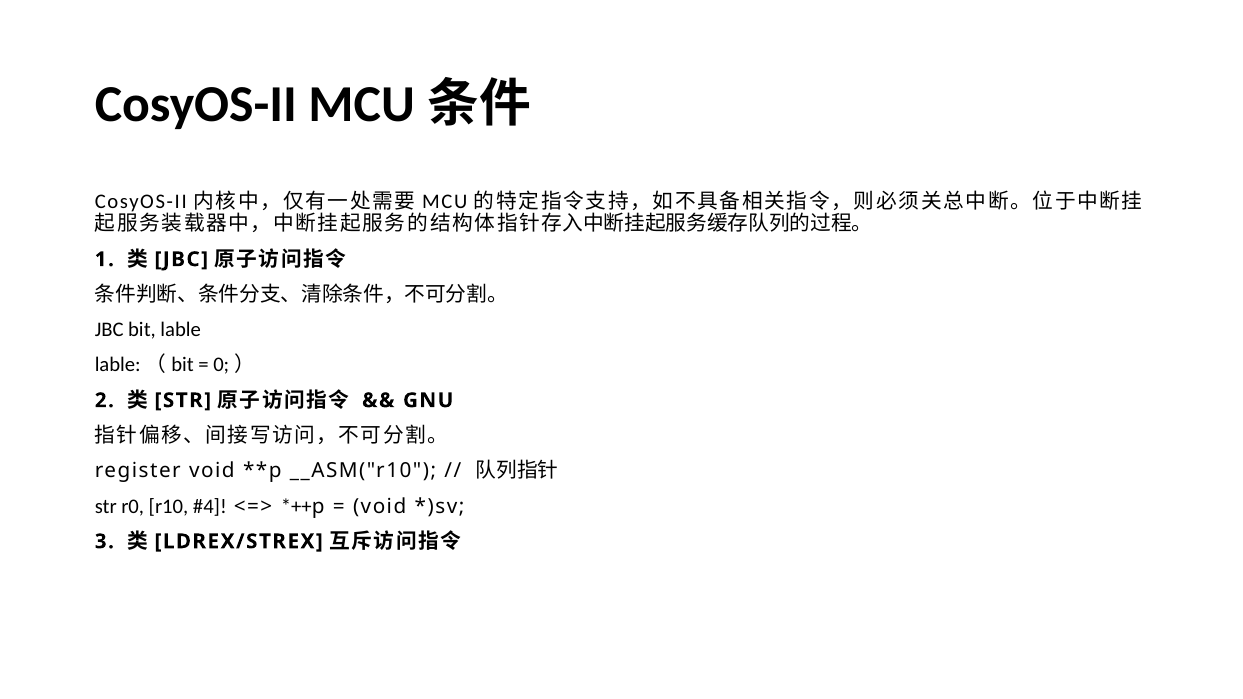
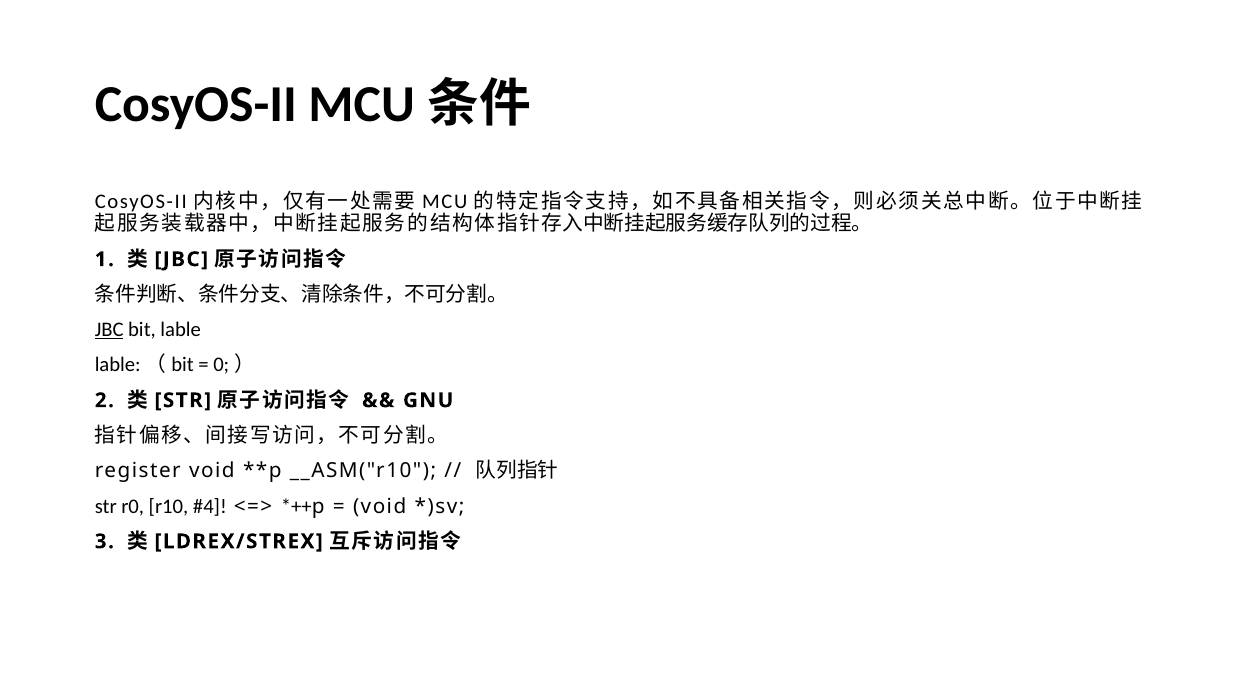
JBC at (109, 330) underline: none -> present
